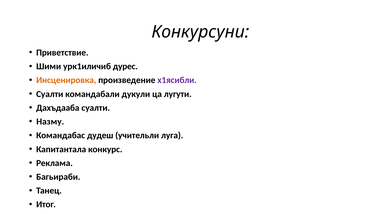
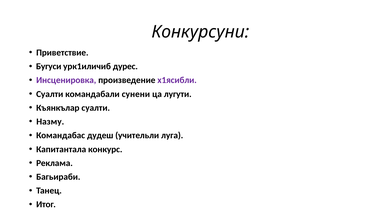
Шими: Шими -> Бугуси
Инсценировка colour: orange -> purple
дукули: дукули -> сунени
Дахъдааба: Дахъдааба -> Къянкълар
